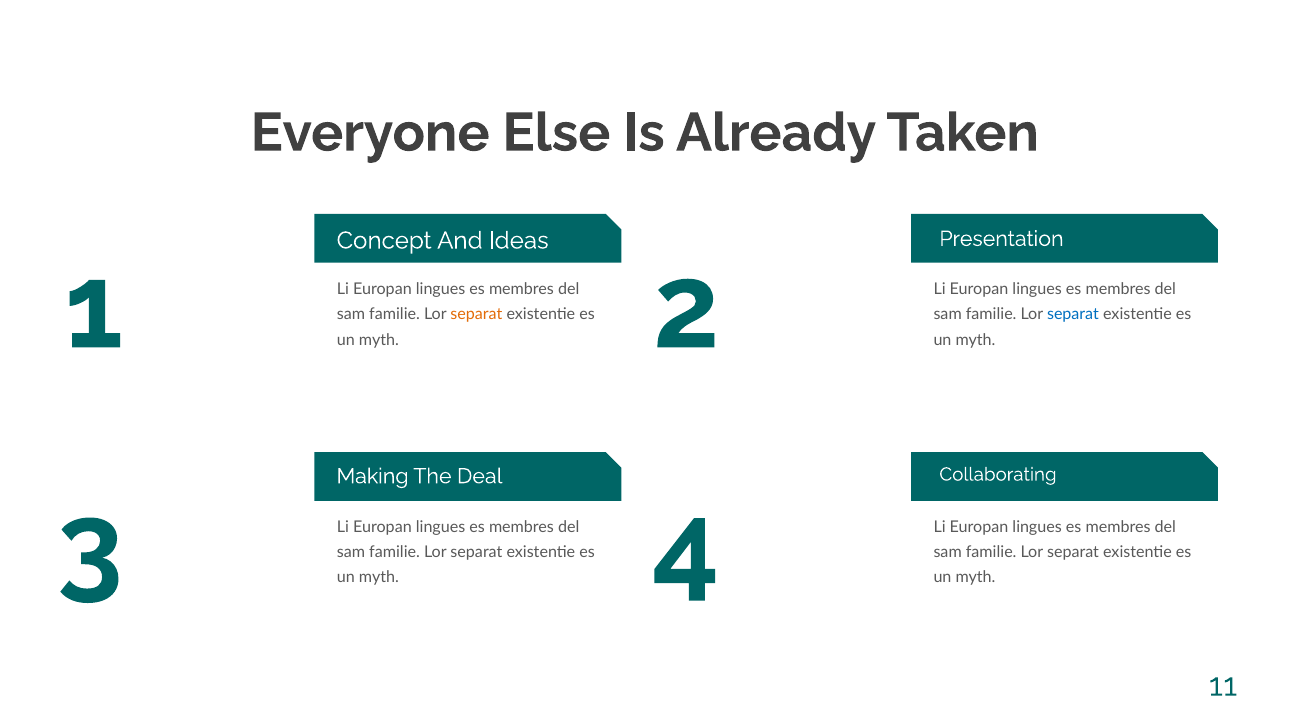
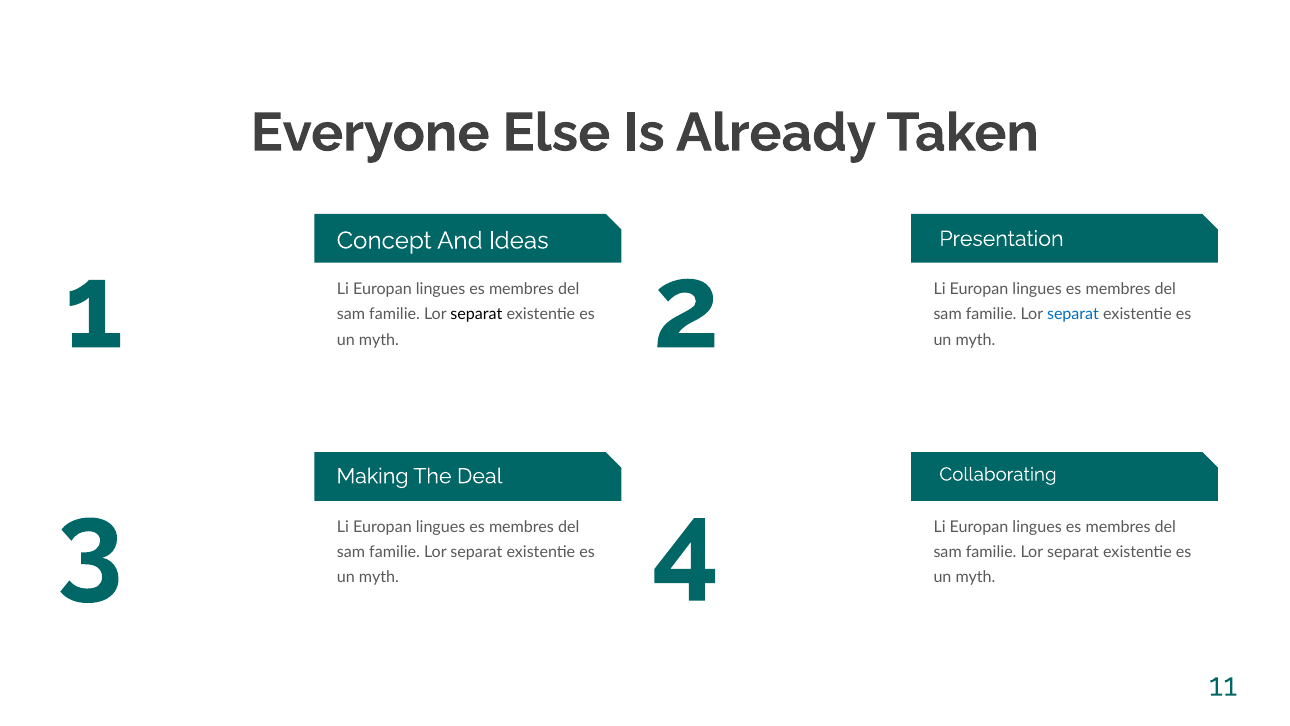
separat at (476, 314) colour: orange -> black
